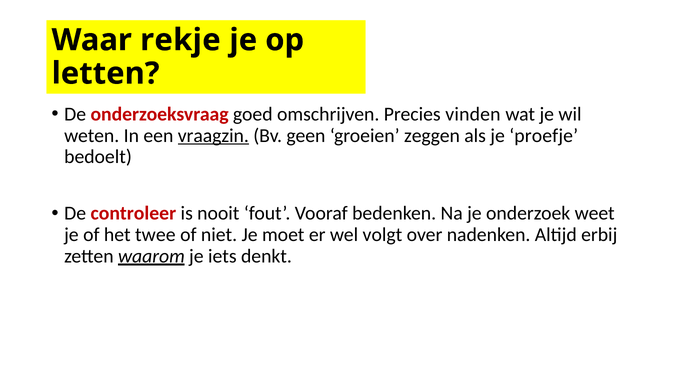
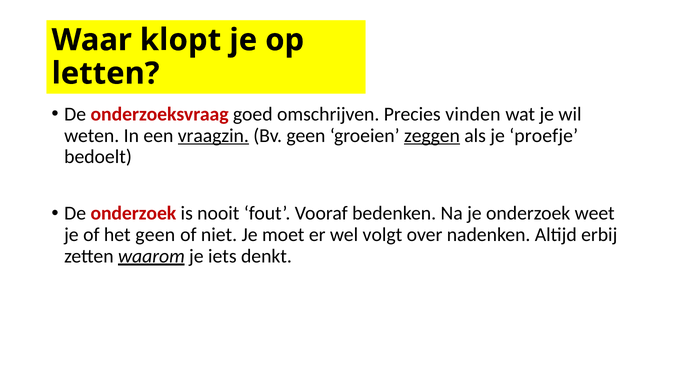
rekje: rekje -> klopt
zeggen underline: none -> present
De controleer: controleer -> onderzoek
het twee: twee -> geen
